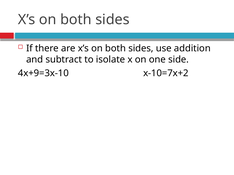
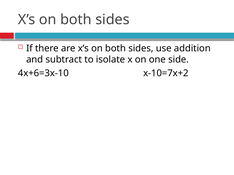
4x+9=3x-10: 4x+9=3x-10 -> 4x+6=3x-10
